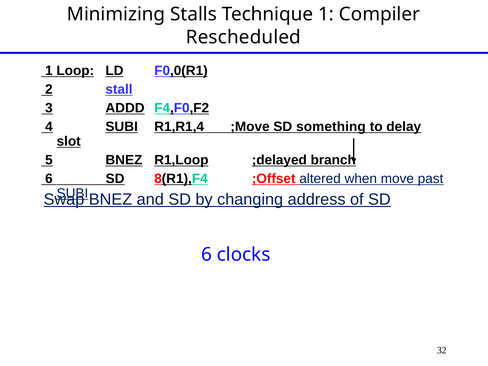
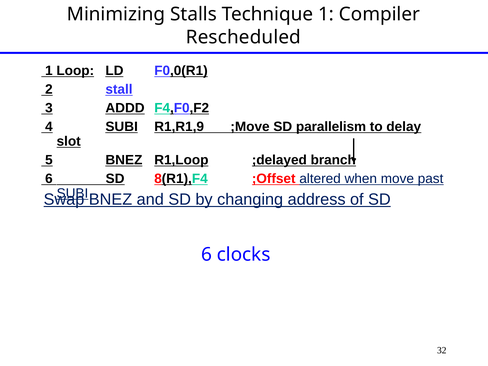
R1,R1,4: R1,R1,4 -> R1,R1,9
something: something -> parallelism
